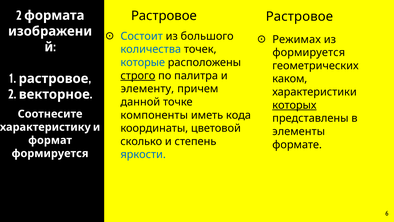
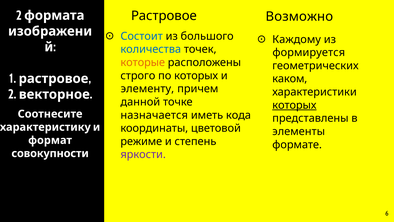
Растровое Растровое: Растровое -> Возможно
Режимах: Режимах -> Каждому
которые colour: blue -> orange
строго underline: present -> none
по палитра: палитра -> которых
компоненты: компоненты -> назначается
сколько: сколько -> режиме
яркости colour: blue -> purple
формируется at (50, 153): формируется -> совокупности
